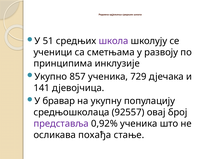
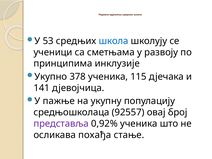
51: 51 -> 53
школа at (114, 41) colour: purple -> blue
857: 857 -> 378
729: 729 -> 115
бравар: бравар -> пажње
